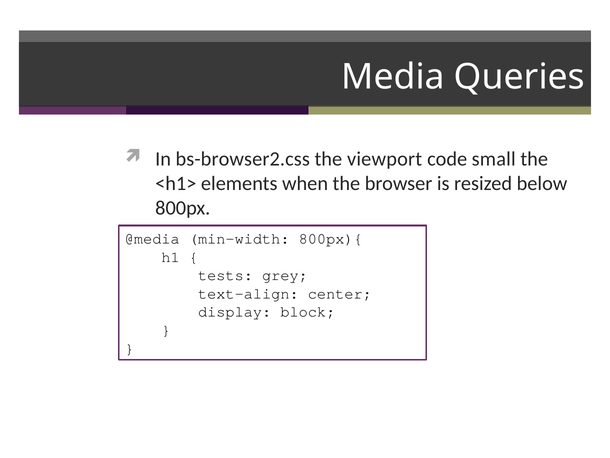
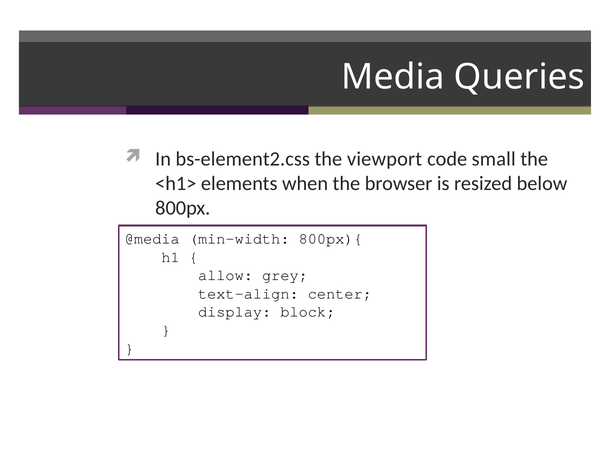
bs-browser2.css: bs-browser2.css -> bs-element2.css
tests: tests -> allow
